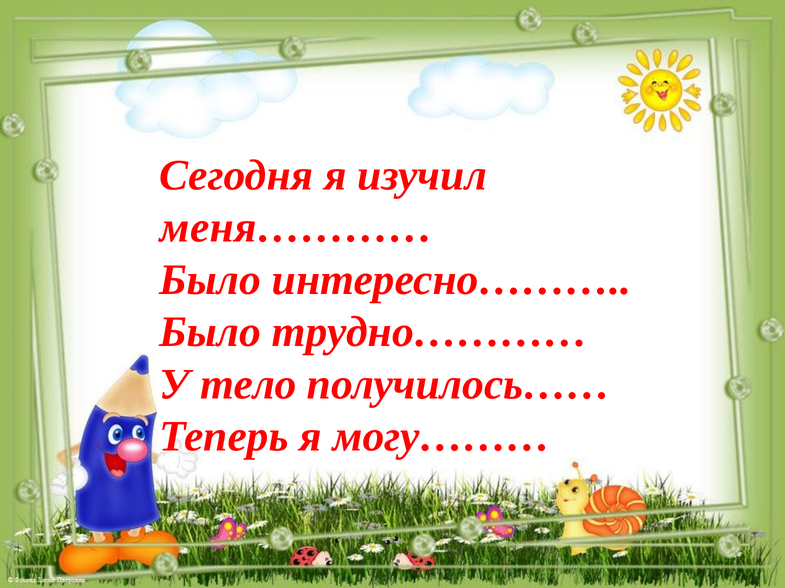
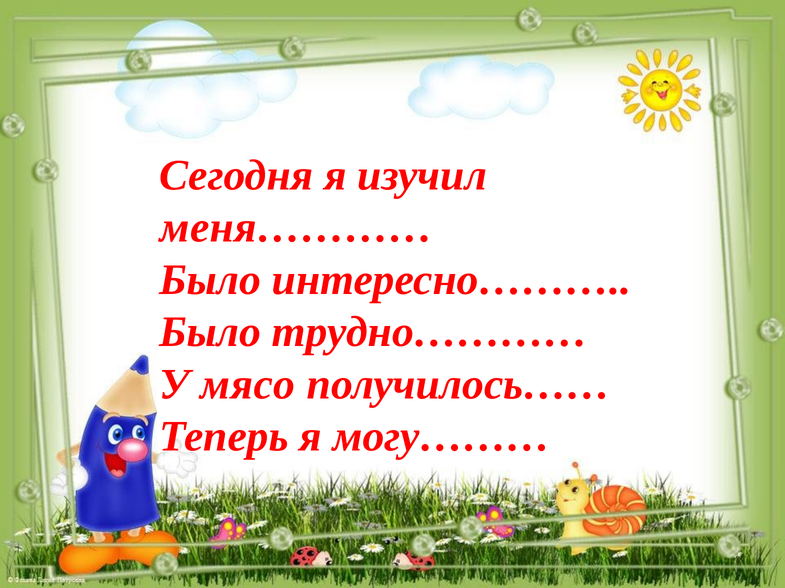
тело: тело -> мясо
